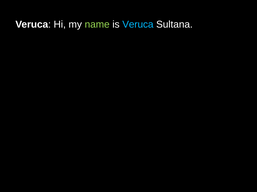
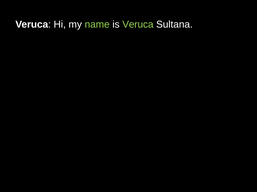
Veruca at (138, 24) colour: light blue -> light green
